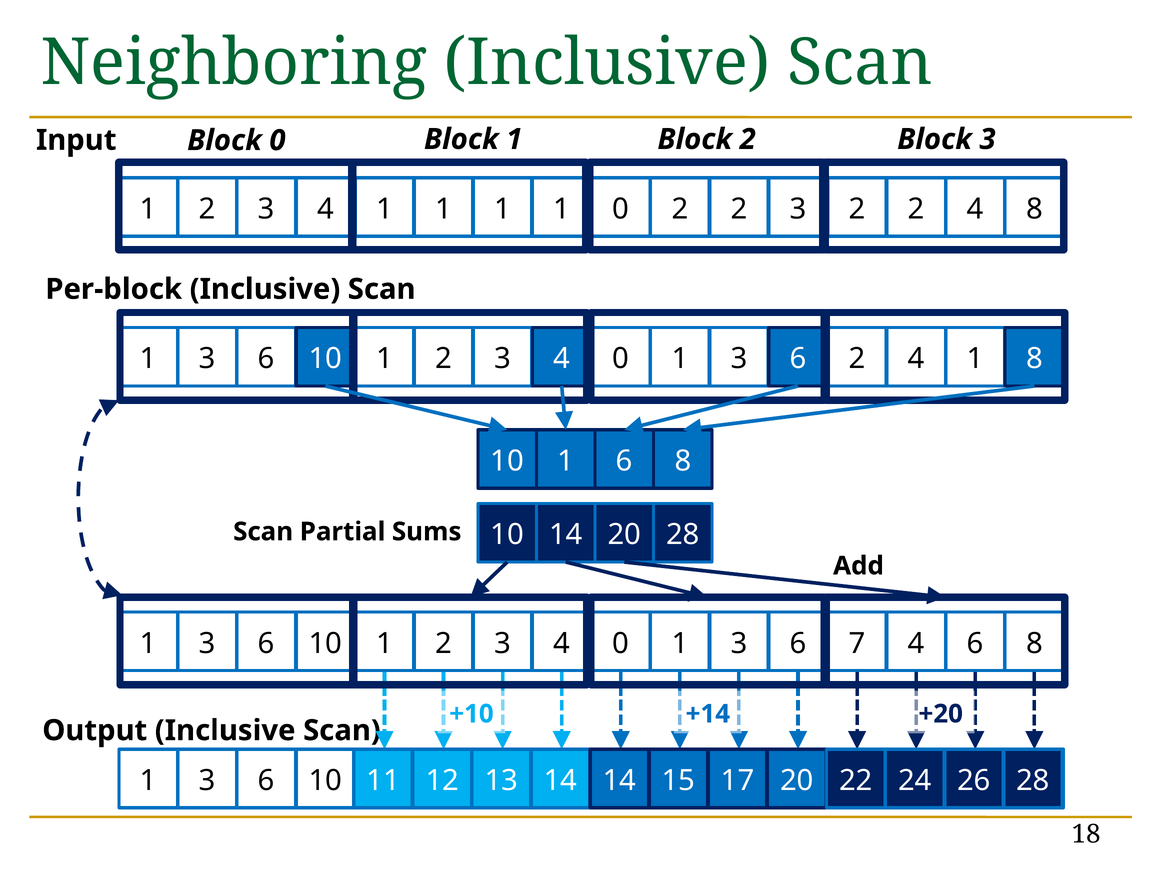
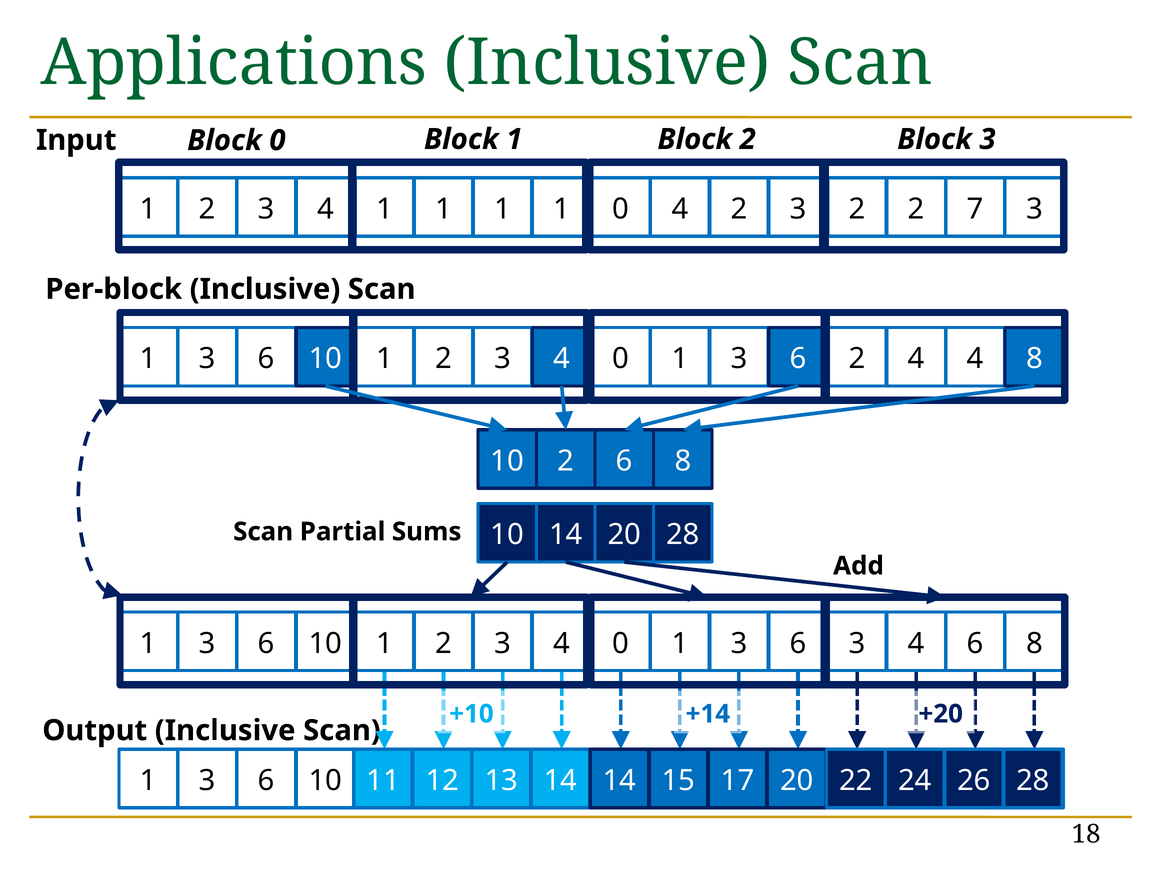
Neighboring: Neighboring -> Applications
0 2: 2 -> 4
2 2 4: 4 -> 7
8 at (1034, 209): 8 -> 3
1 at (975, 359): 1 -> 4
1 at (566, 461): 1 -> 2
6 7: 7 -> 3
